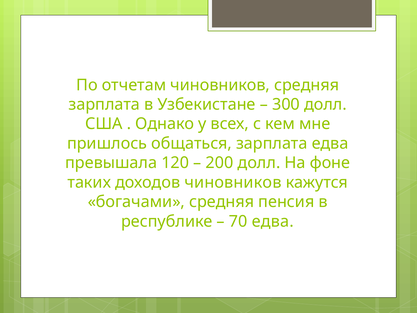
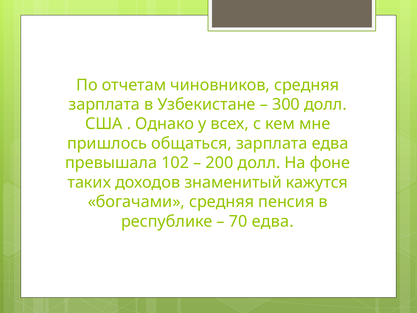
120: 120 -> 102
доходов чиновников: чиновников -> знаменитый
